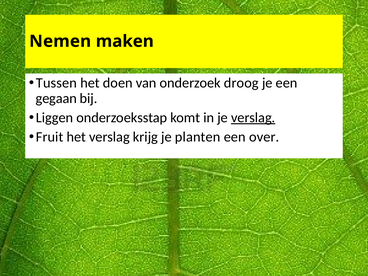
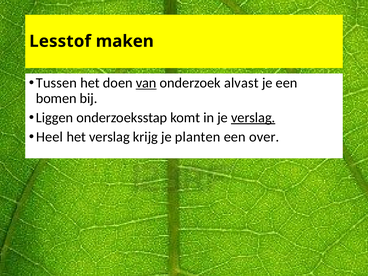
Nemen: Nemen -> Lesstof
van underline: none -> present
droog: droog -> alvast
gegaan: gegaan -> bomen
Fruit: Fruit -> Heel
